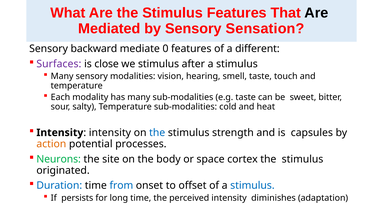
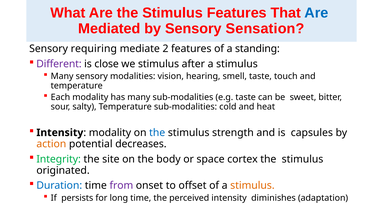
Are at (316, 13) colour: black -> blue
backward: backward -> requiring
0: 0 -> 2
different: different -> standing
Surfaces: Surfaces -> Different
intensity at (110, 132): intensity -> modality
processes: processes -> decreases
Neurons: Neurons -> Integrity
from colour: blue -> purple
stimulus at (252, 185) colour: blue -> orange
